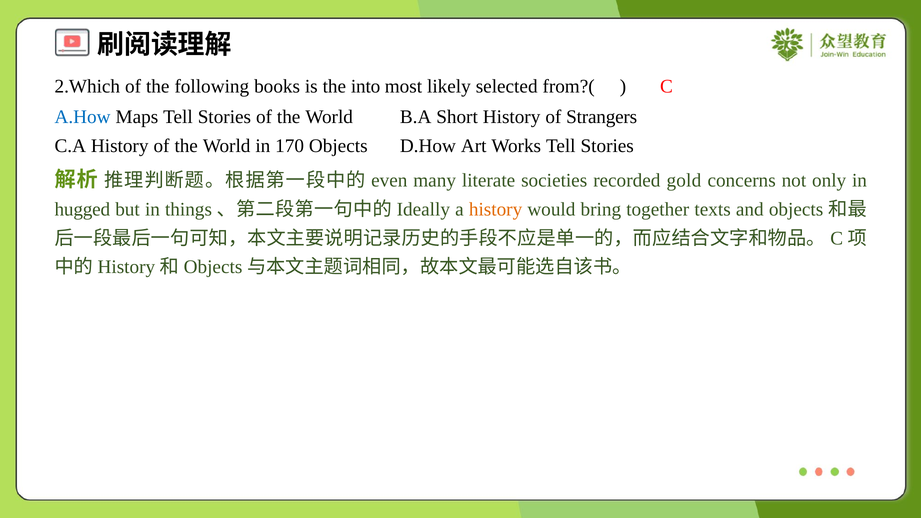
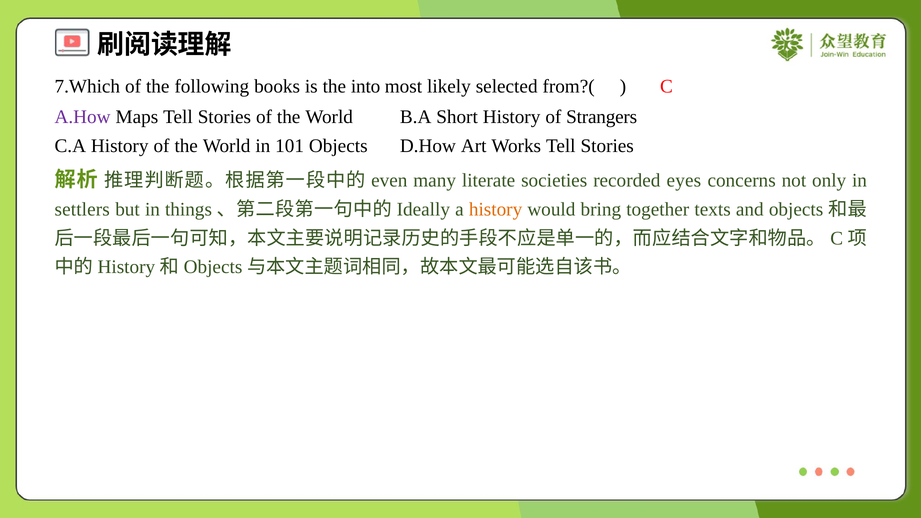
2.Which: 2.Which -> 7.Which
A.How colour: blue -> purple
170: 170 -> 101
gold: gold -> eyes
hugged: hugged -> settlers
